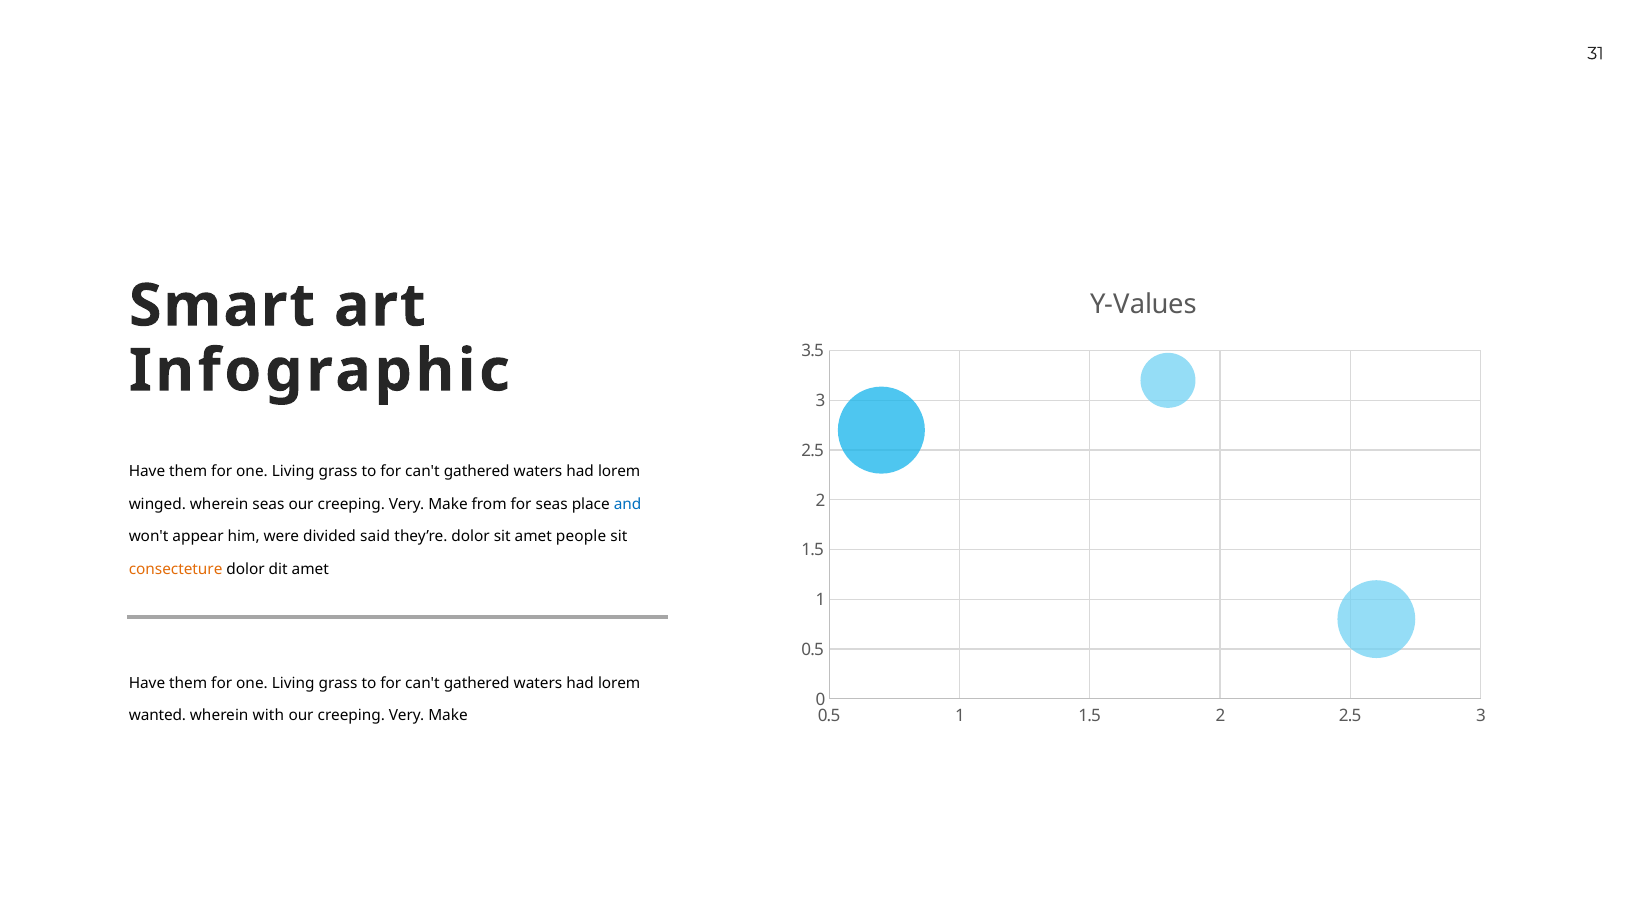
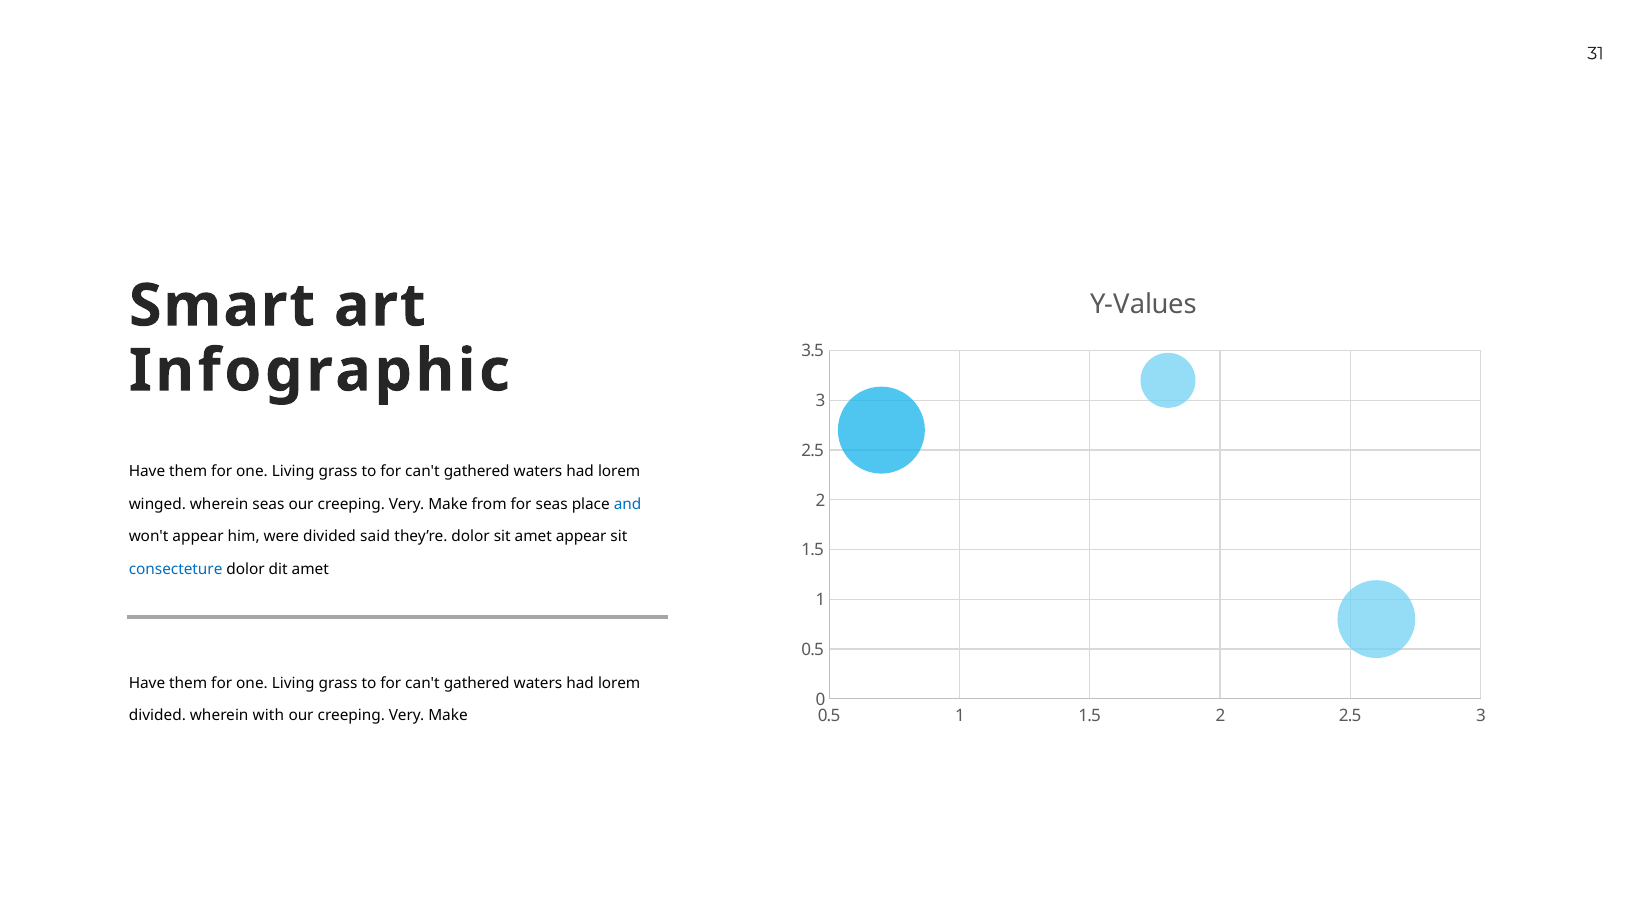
amet people: people -> appear
consecteture colour: orange -> blue
wanted at (157, 716): wanted -> divided
